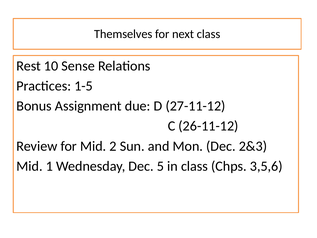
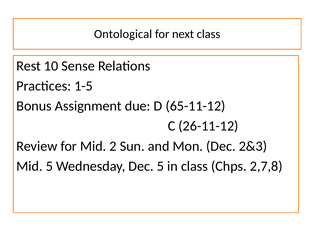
Themselves: Themselves -> Ontological
27-11-12: 27-11-12 -> 65-11-12
Mid 1: 1 -> 5
3,5,6: 3,5,6 -> 2,7,8
